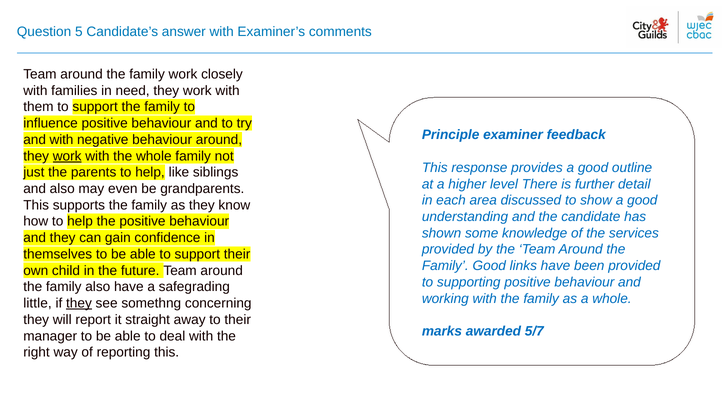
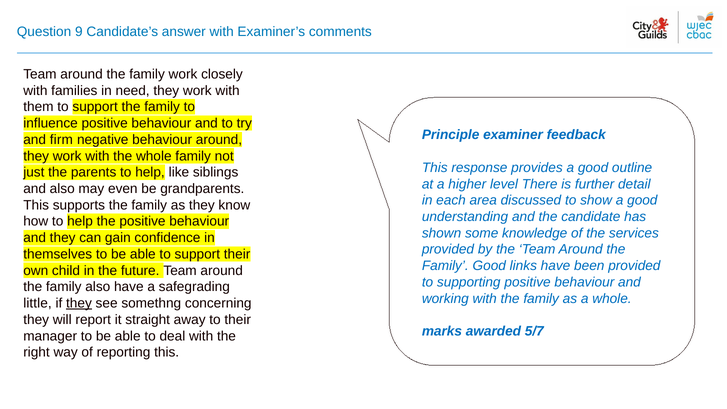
5: 5 -> 9
and with: with -> firm
work at (67, 156) underline: present -> none
